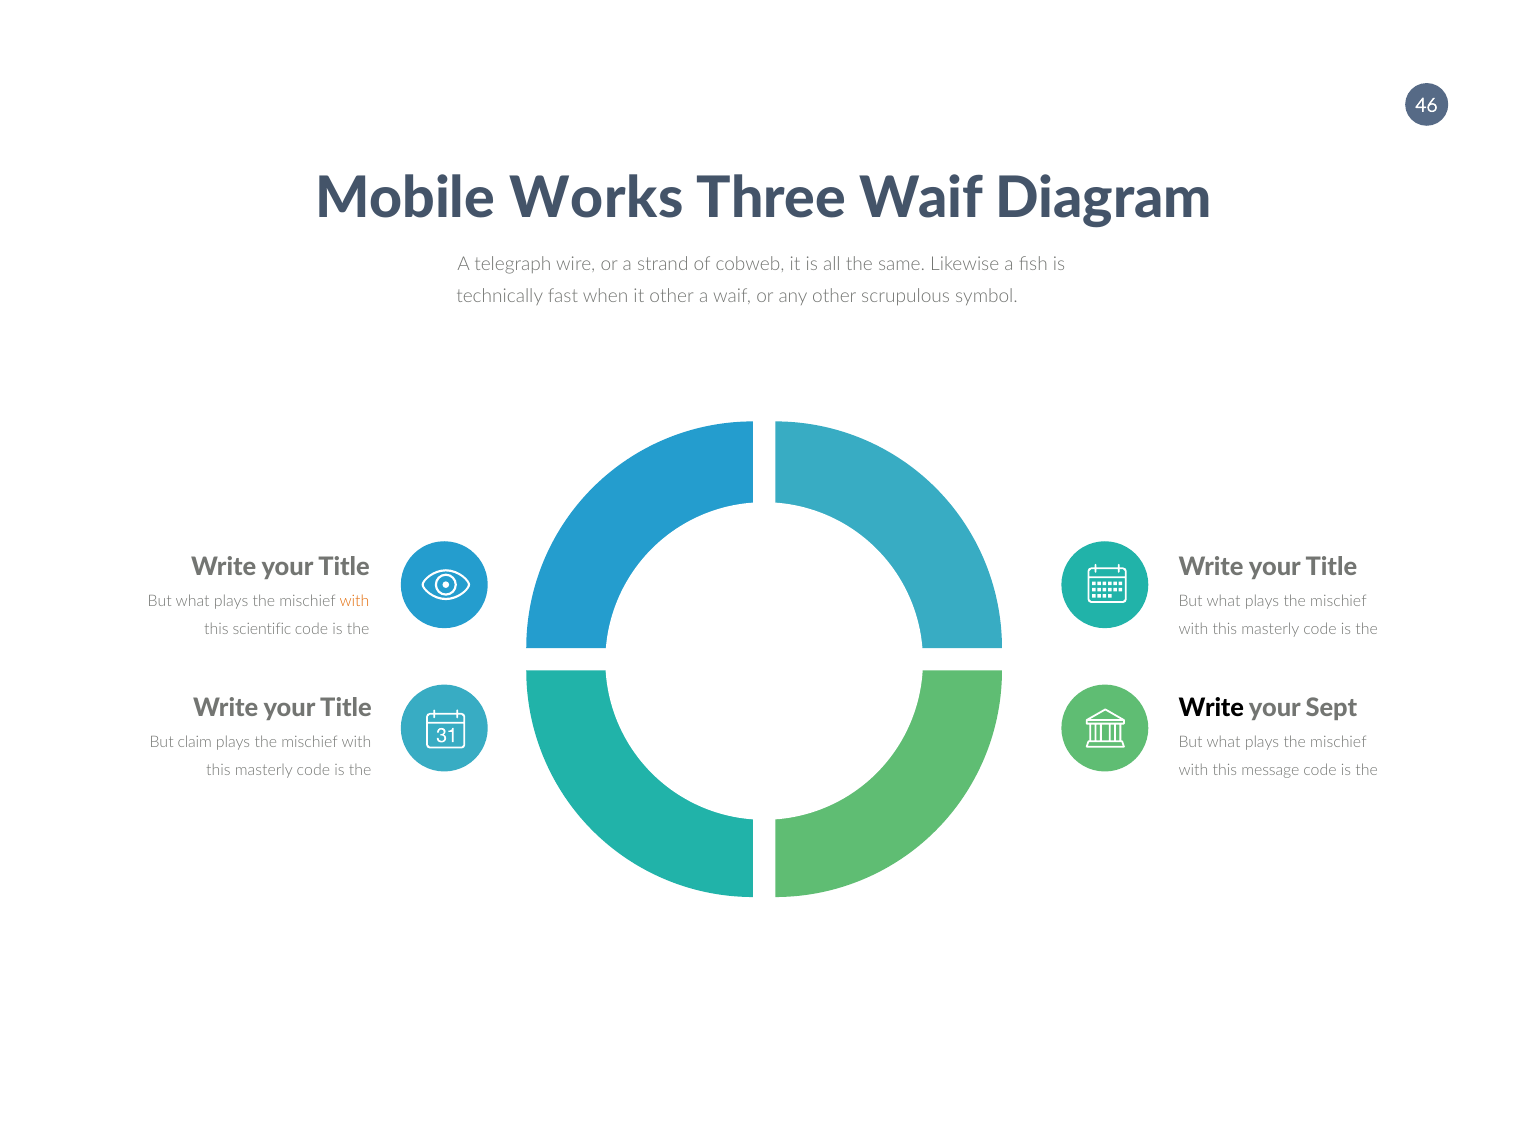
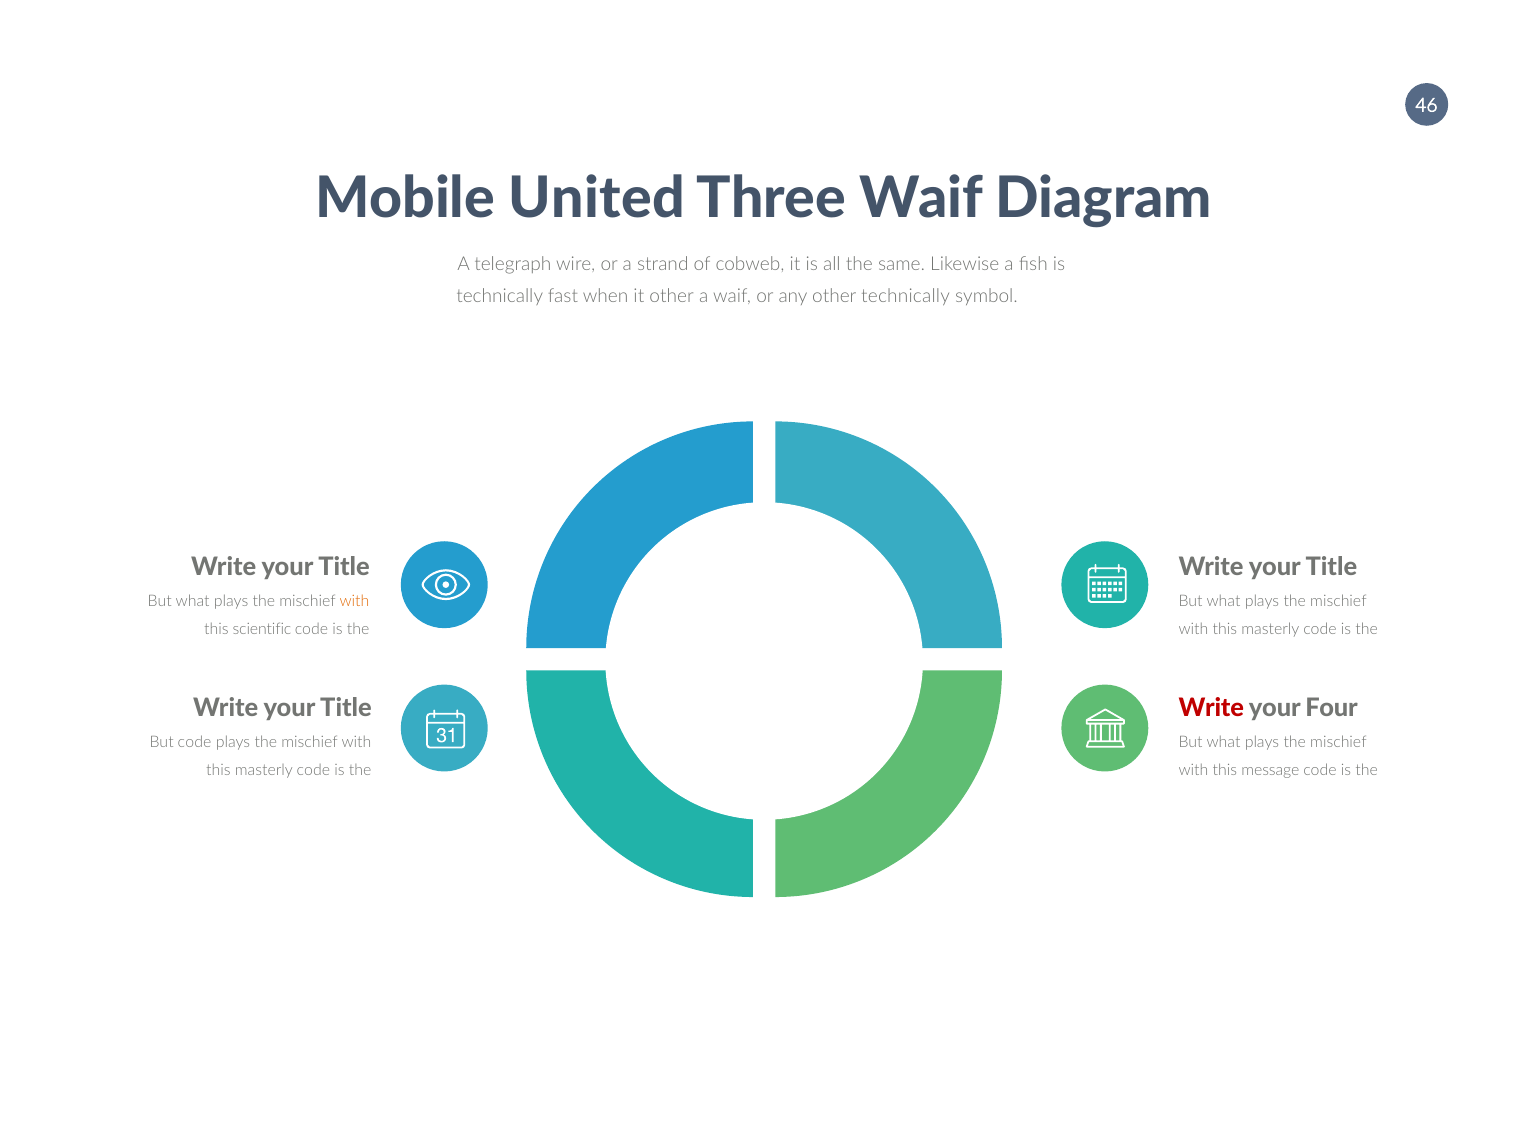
Works: Works -> United
other scrupulous: scrupulous -> technically
Write at (1211, 708) colour: black -> red
Sept: Sept -> Four
But claim: claim -> code
